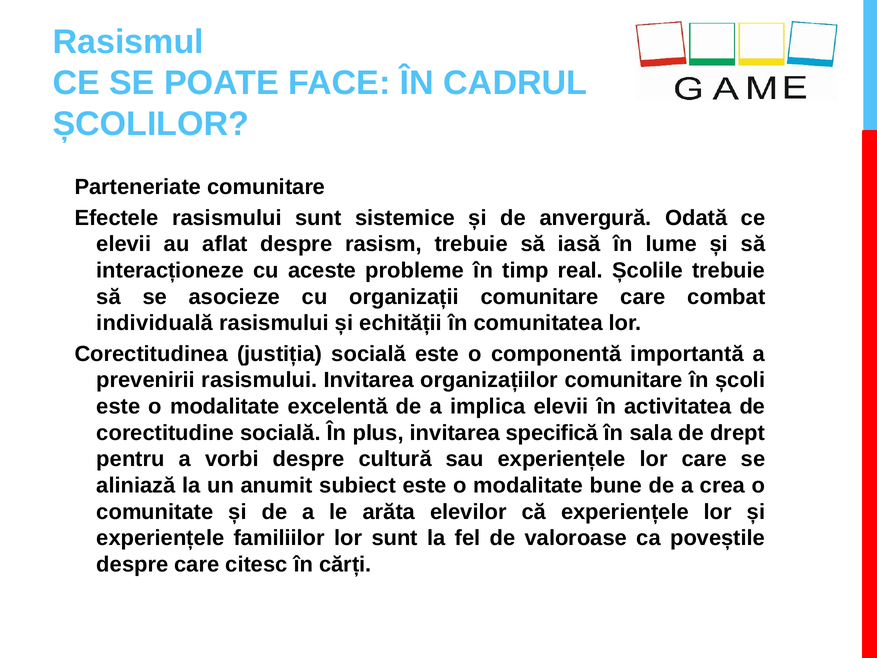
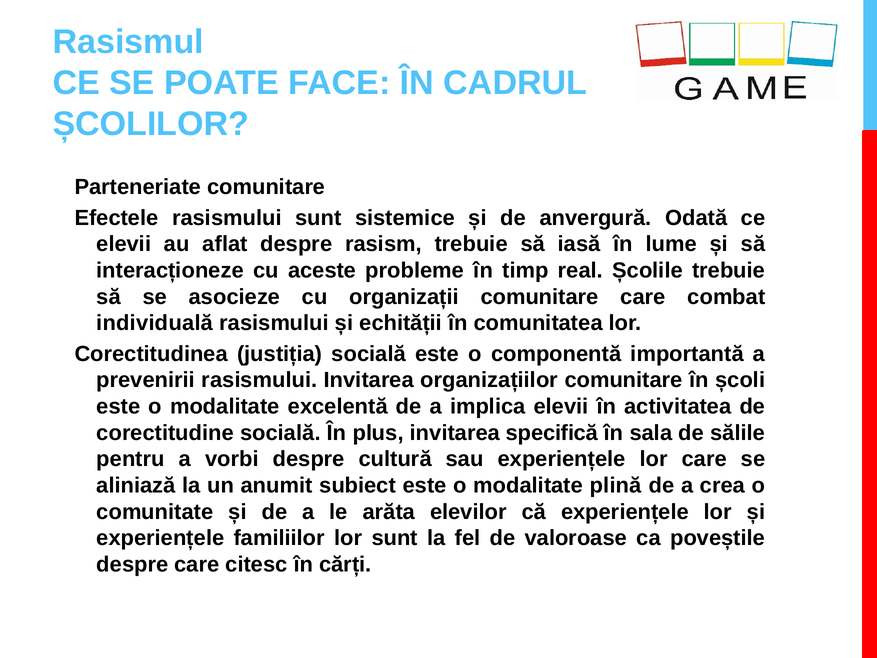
drept: drept -> sălile
bune: bune -> plină
